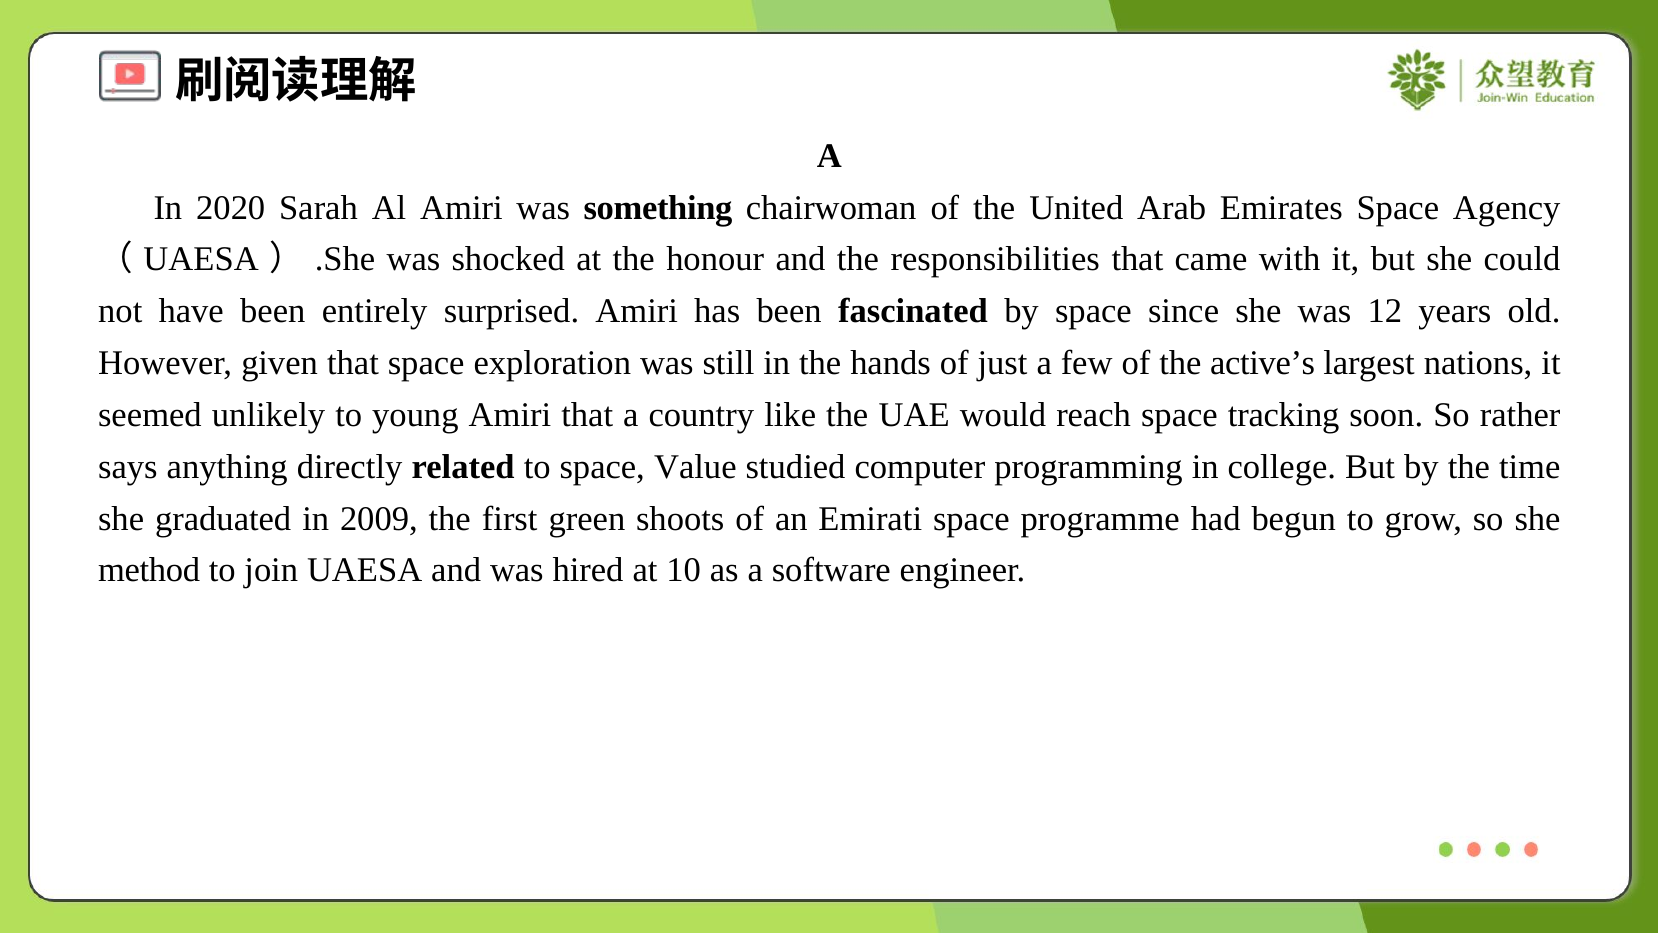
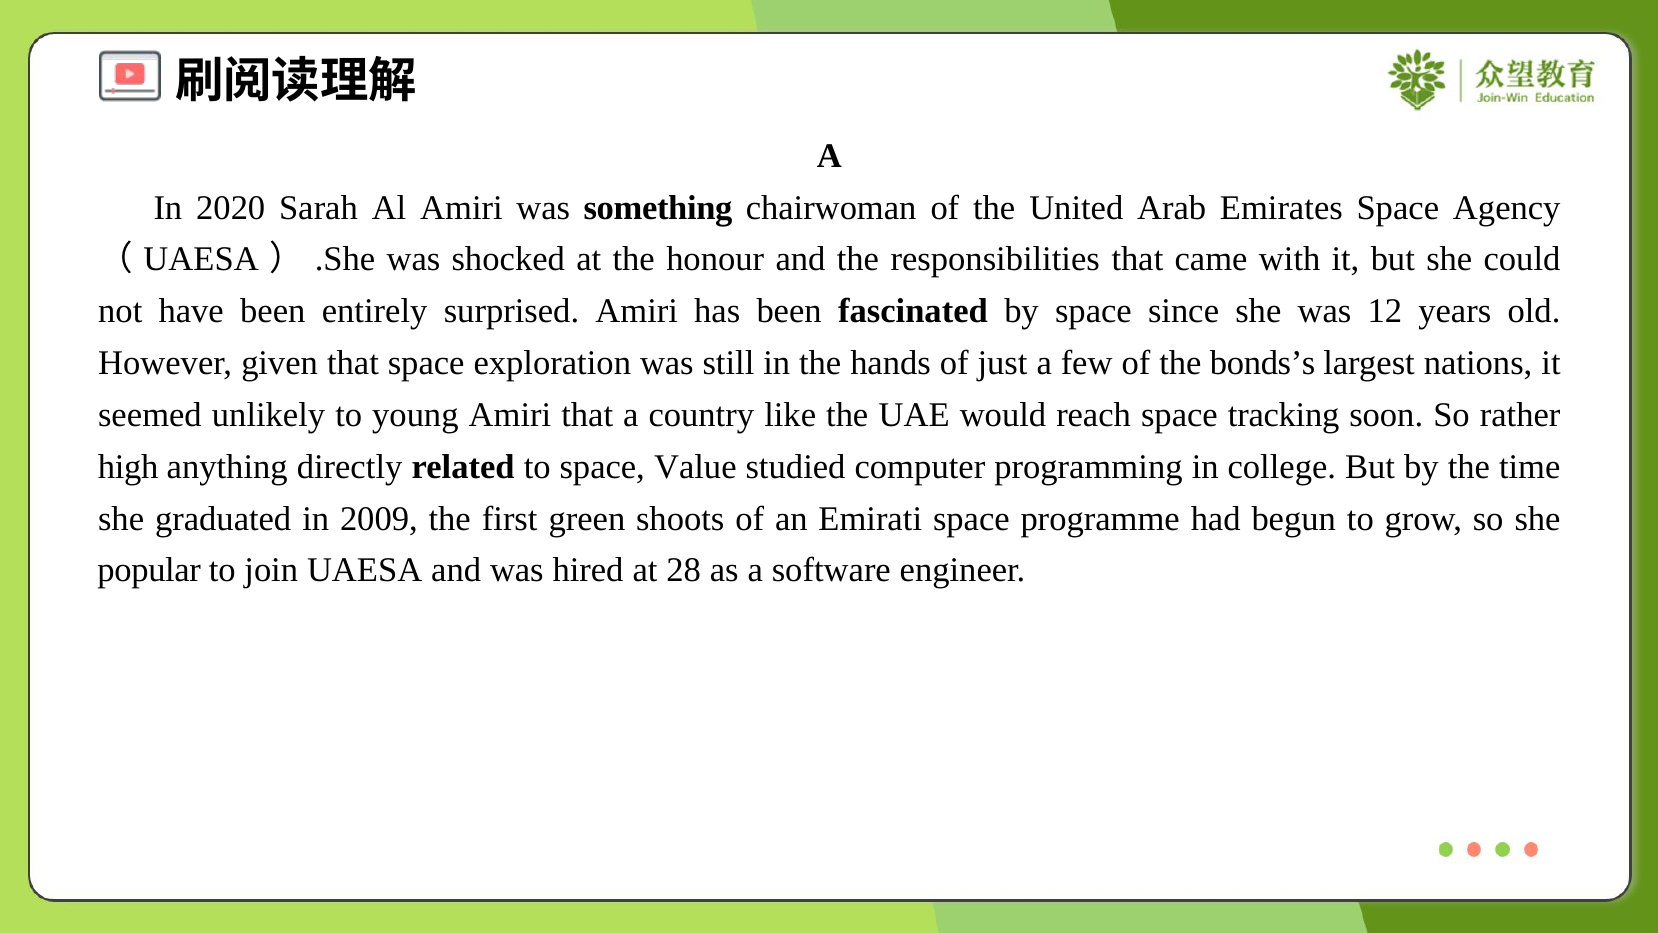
active’s: active’s -> bonds’s
says: says -> high
method: method -> popular
10: 10 -> 28
